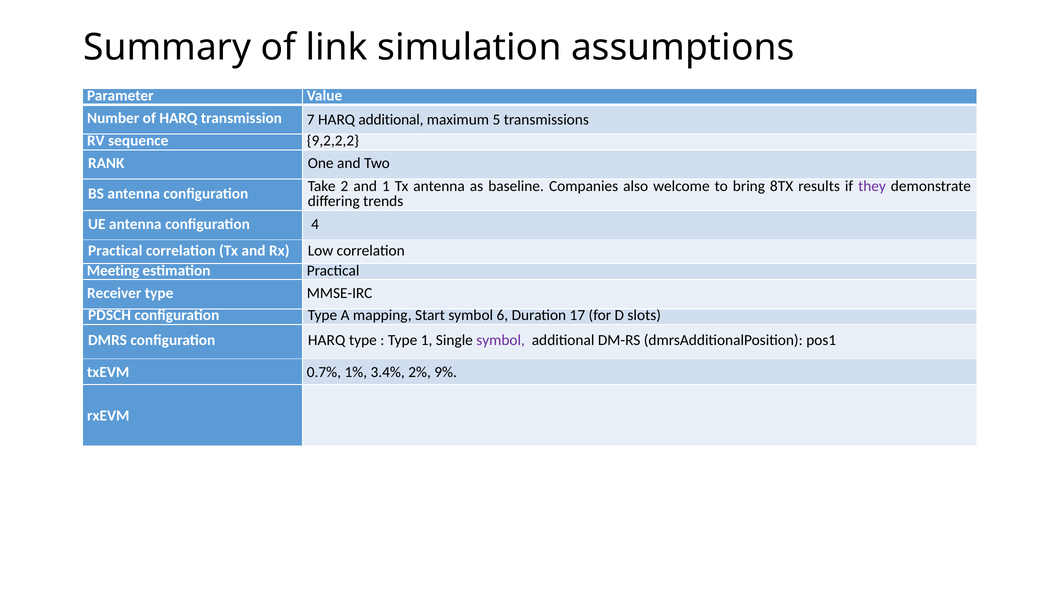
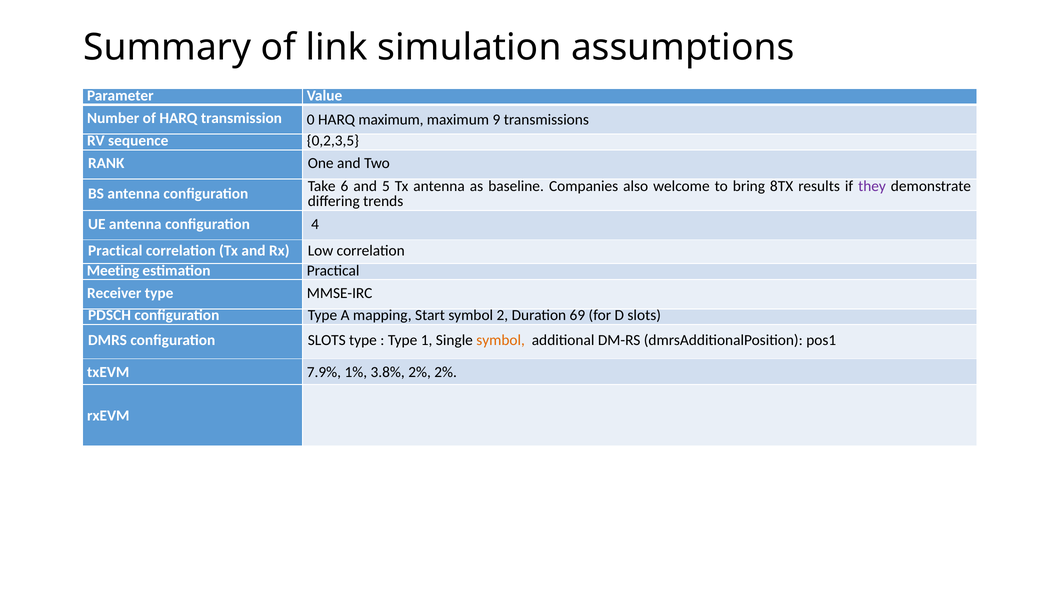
7: 7 -> 0
HARQ additional: additional -> maximum
5: 5 -> 9
9,2,2,2: 9,2,2,2 -> 0,2,3,5
2: 2 -> 6
and 1: 1 -> 5
6: 6 -> 2
17: 17 -> 69
configuration HARQ: HARQ -> SLOTS
symbol at (501, 340) colour: purple -> orange
0.7%: 0.7% -> 7.9%
3.4%: 3.4% -> 3.8%
2% 9%: 9% -> 2%
